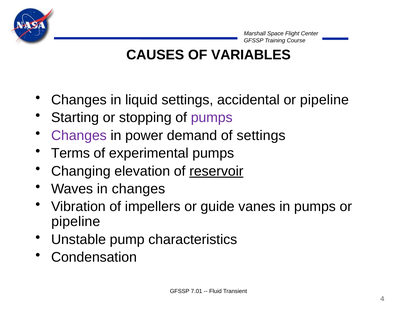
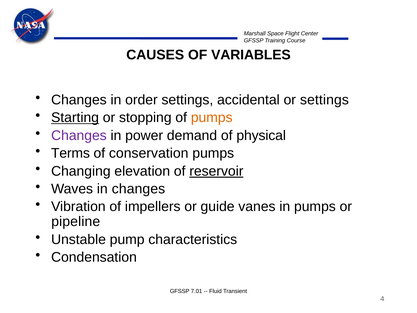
liquid: liquid -> order
accidental or pipeline: pipeline -> settings
Starting underline: none -> present
pumps at (212, 118) colour: purple -> orange
of settings: settings -> physical
experimental: experimental -> conservation
